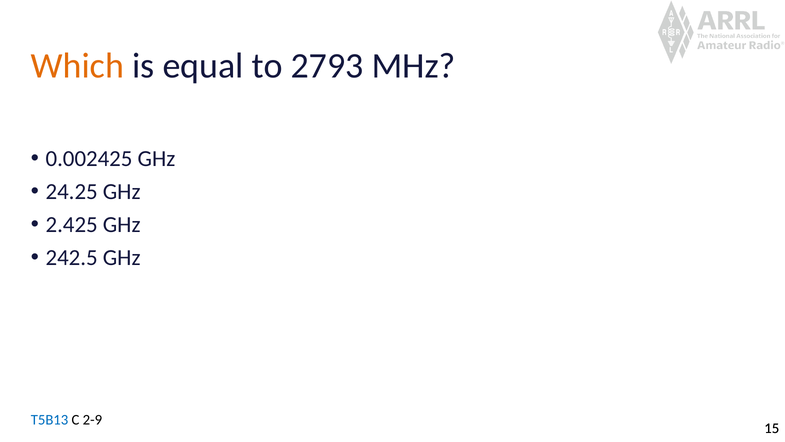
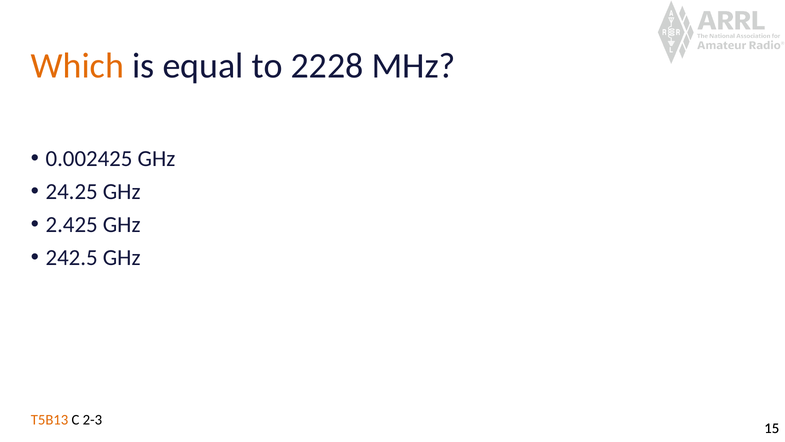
2793: 2793 -> 2228
T5B13 colour: blue -> orange
2-9: 2-9 -> 2-3
